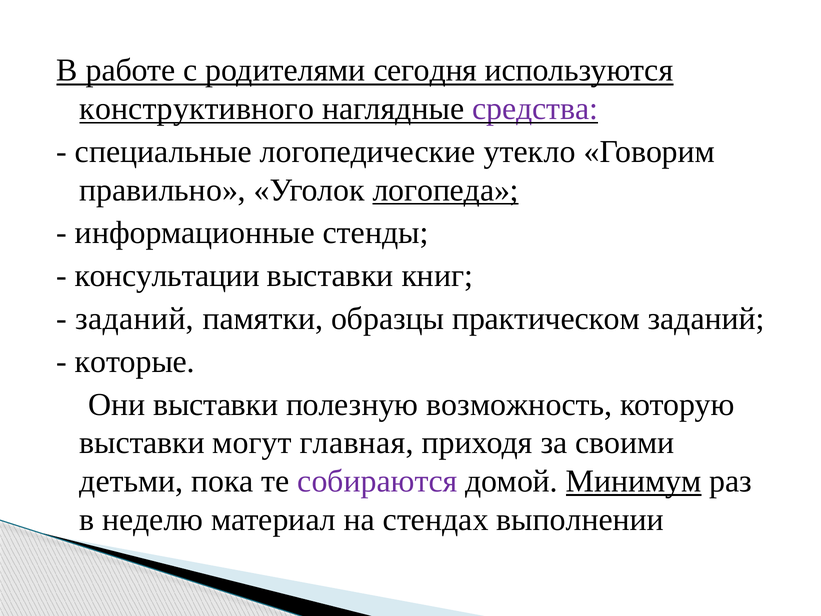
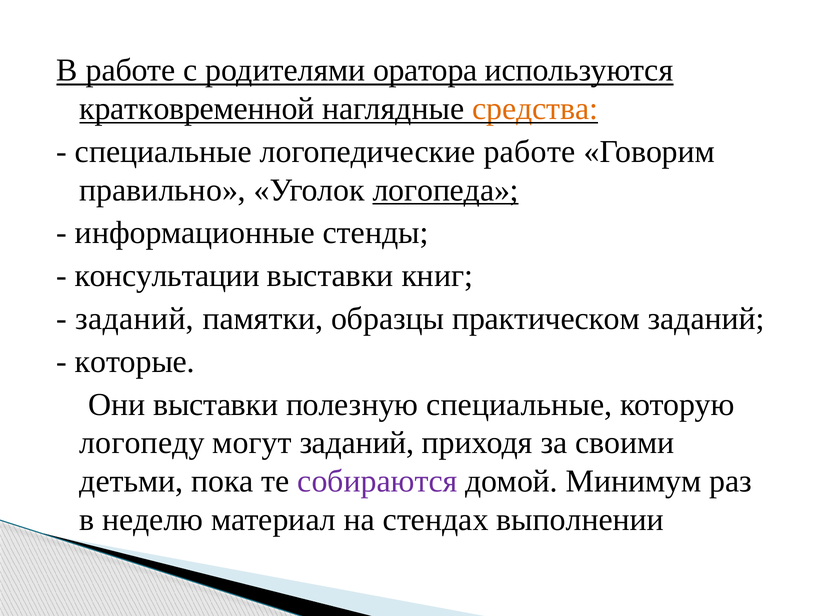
сегодня: сегодня -> оратора
конструктивного: конструктивного -> кратковременной
средства colour: purple -> orange
логопедические утекло: утекло -> работе
полезную возможность: возможность -> специальные
выставки at (142, 443): выставки -> логопеду
могут главная: главная -> заданий
Минимум underline: present -> none
